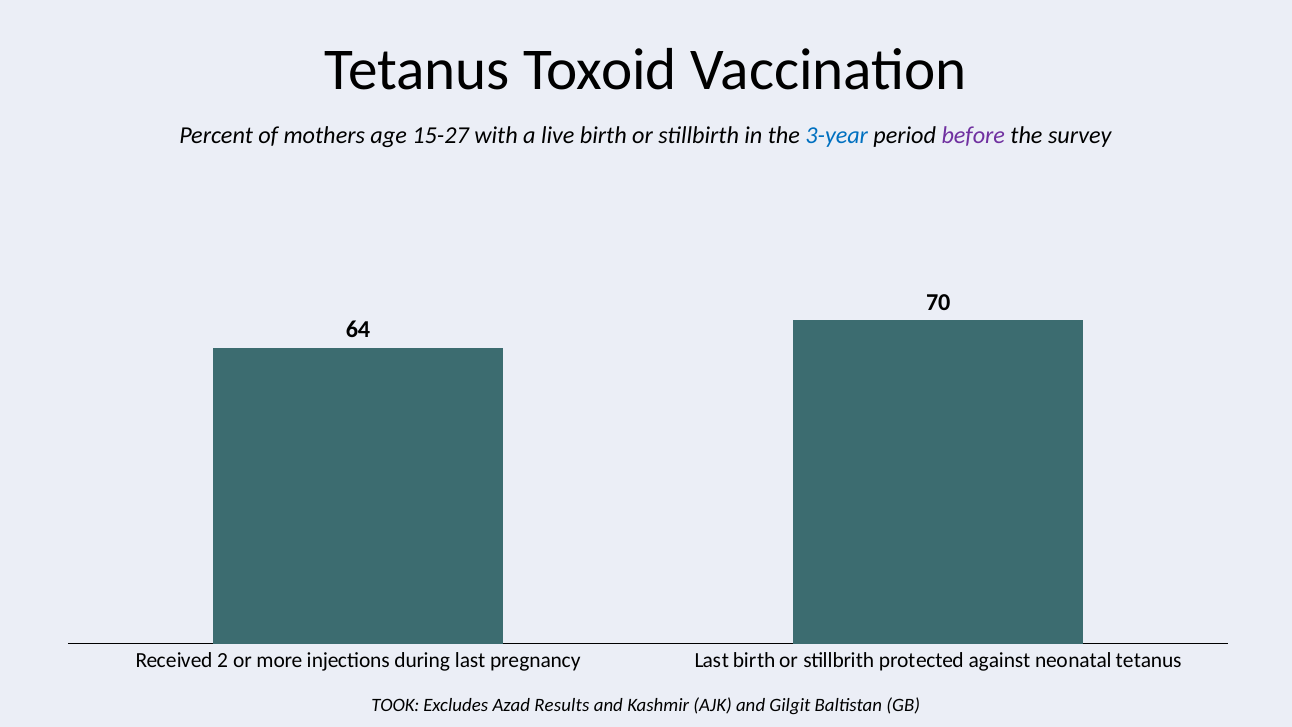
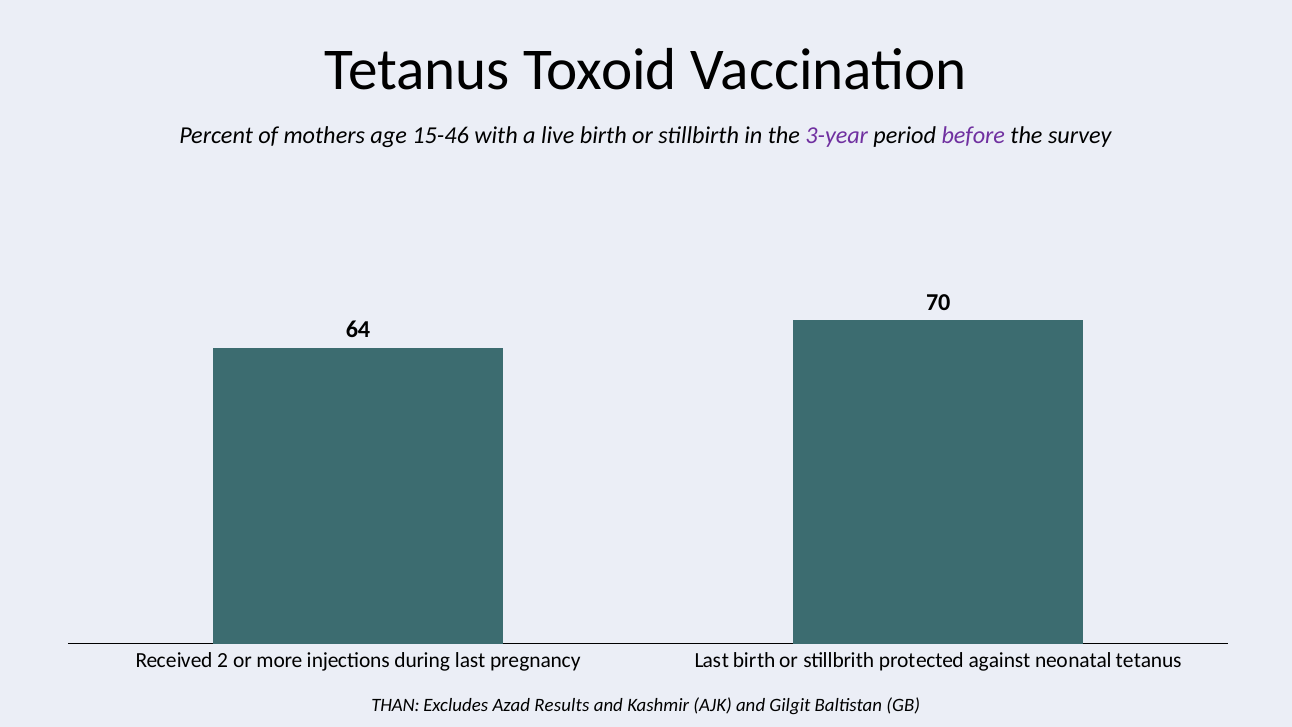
15-27: 15-27 -> 15-46
3-year colour: blue -> purple
TOOK: TOOK -> THAN
